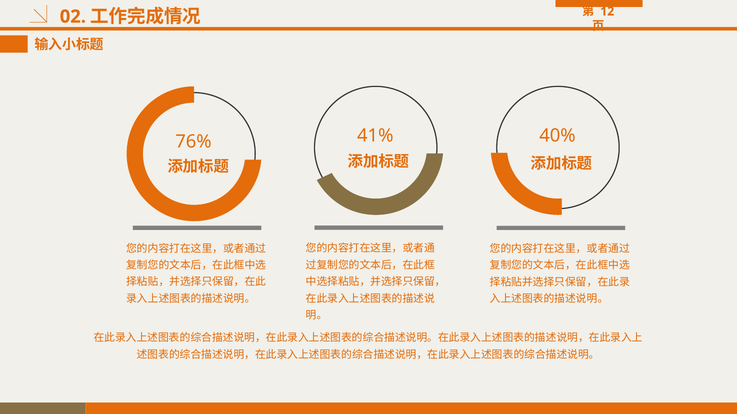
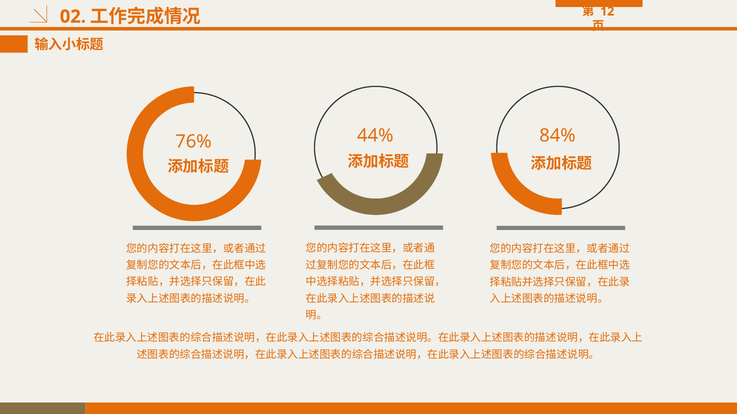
41%: 41% -> 44%
40%: 40% -> 84%
